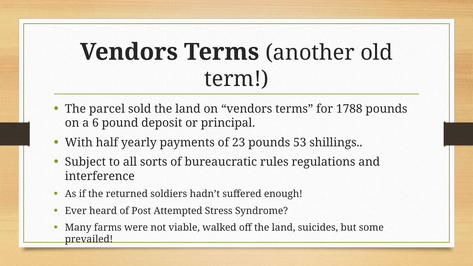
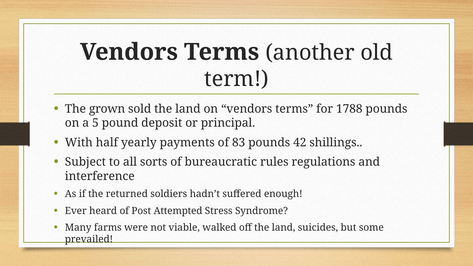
parcel: parcel -> grown
6: 6 -> 5
23: 23 -> 83
53: 53 -> 42
